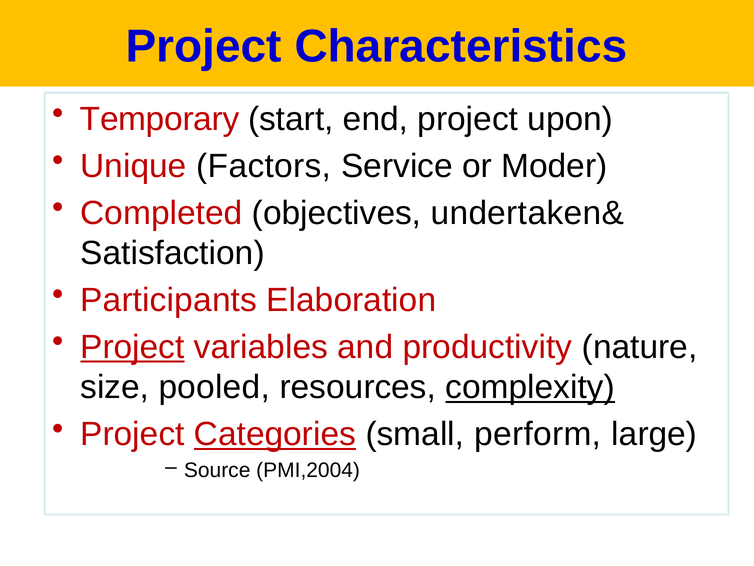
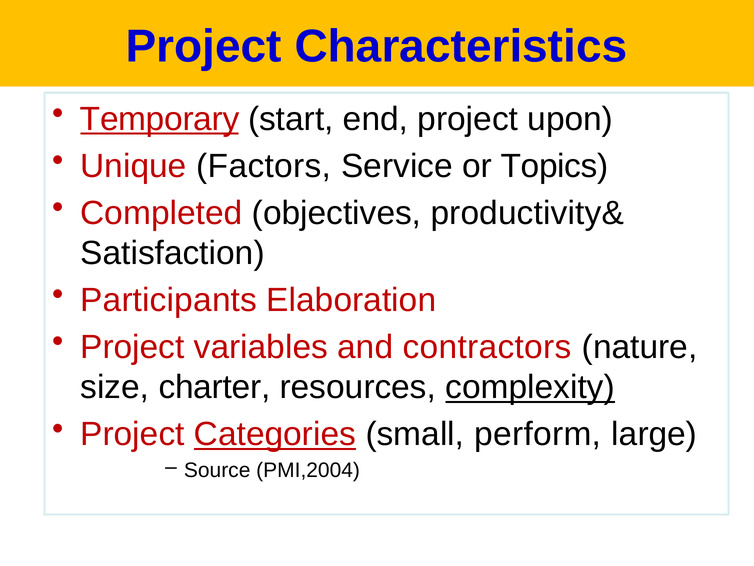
Temporary underline: none -> present
Moder: Moder -> Topics
undertaken&: undertaken& -> productivity&
Project at (132, 347) underline: present -> none
productivity: productivity -> contractors
pooled: pooled -> charter
